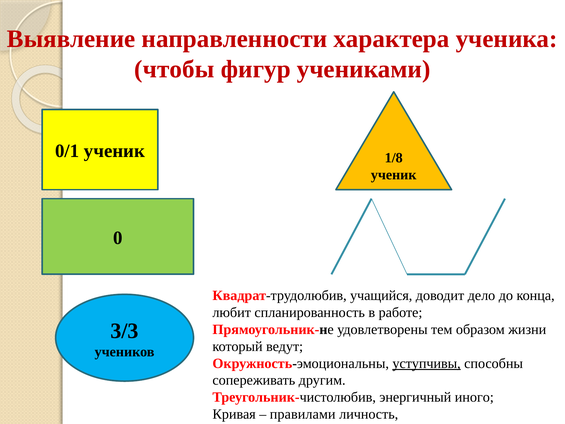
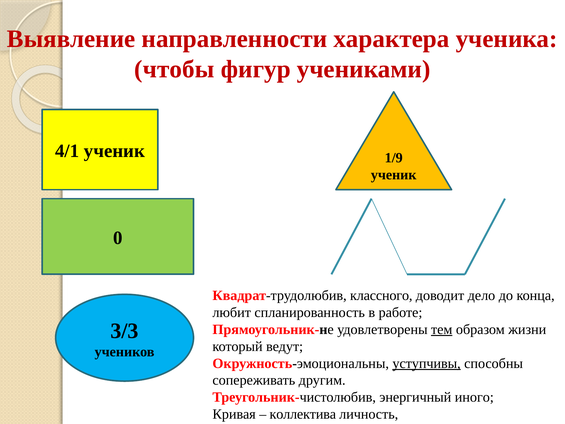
0/1: 0/1 -> 4/1
1/8: 1/8 -> 1/9
учащийся: учащийся -> классного
тем underline: none -> present
правилами: правилами -> коллектива
